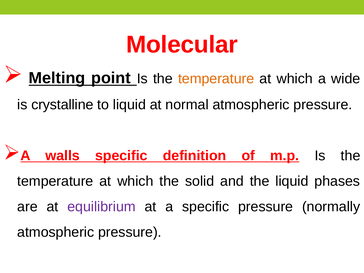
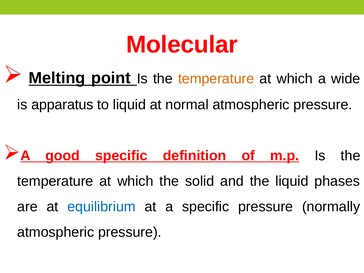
crystalline: crystalline -> apparatus
walls: walls -> good
equilibrium colour: purple -> blue
